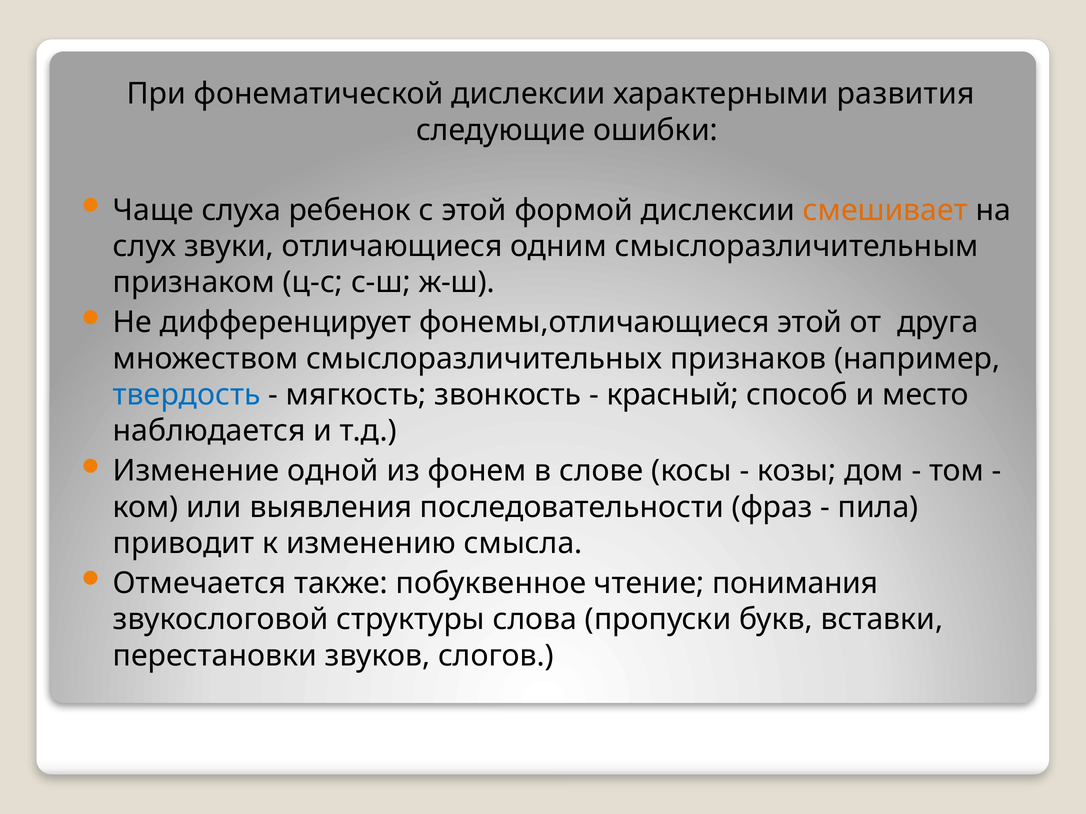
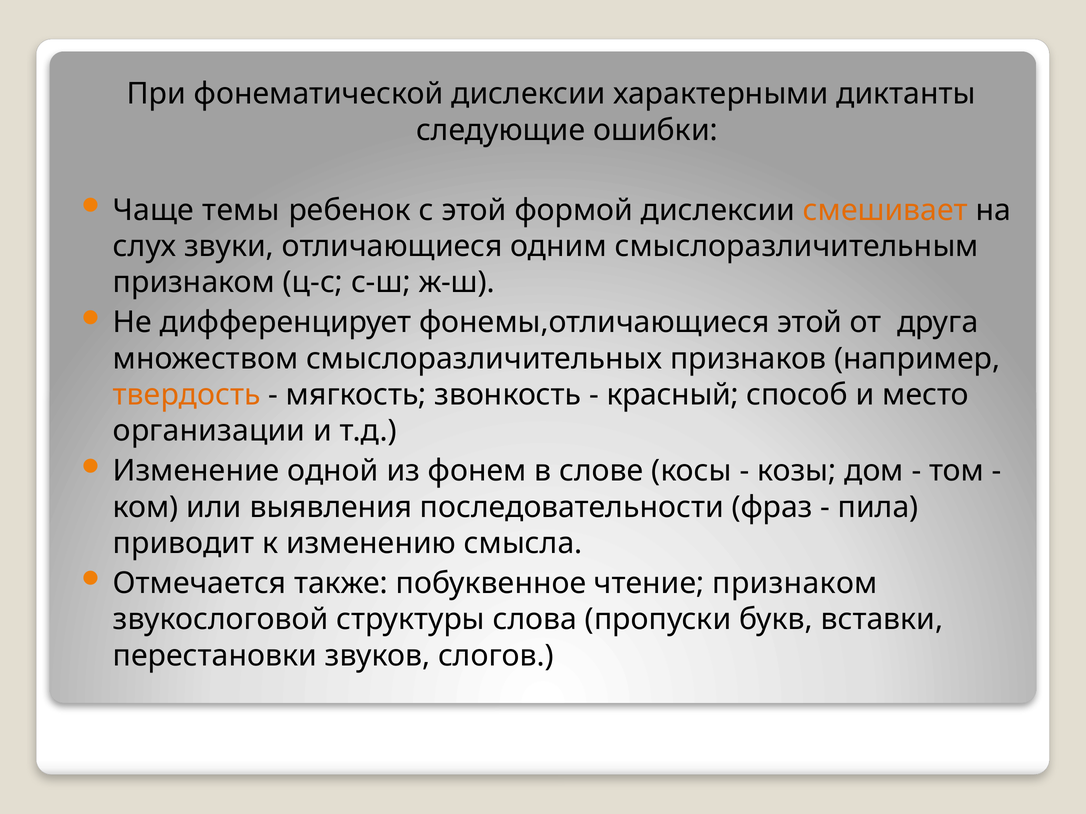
развития: развития -> диктанты
слуха: слуха -> темы
твердость colour: blue -> orange
наблюдается: наблюдается -> организации
чтение понимания: понимания -> признаком
